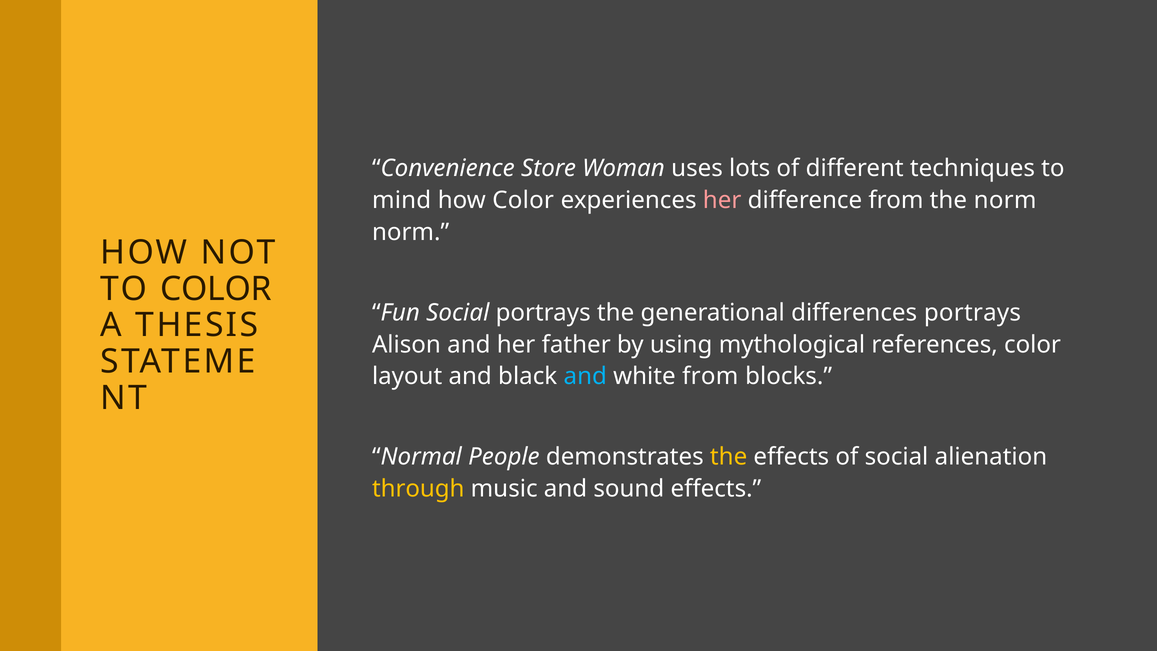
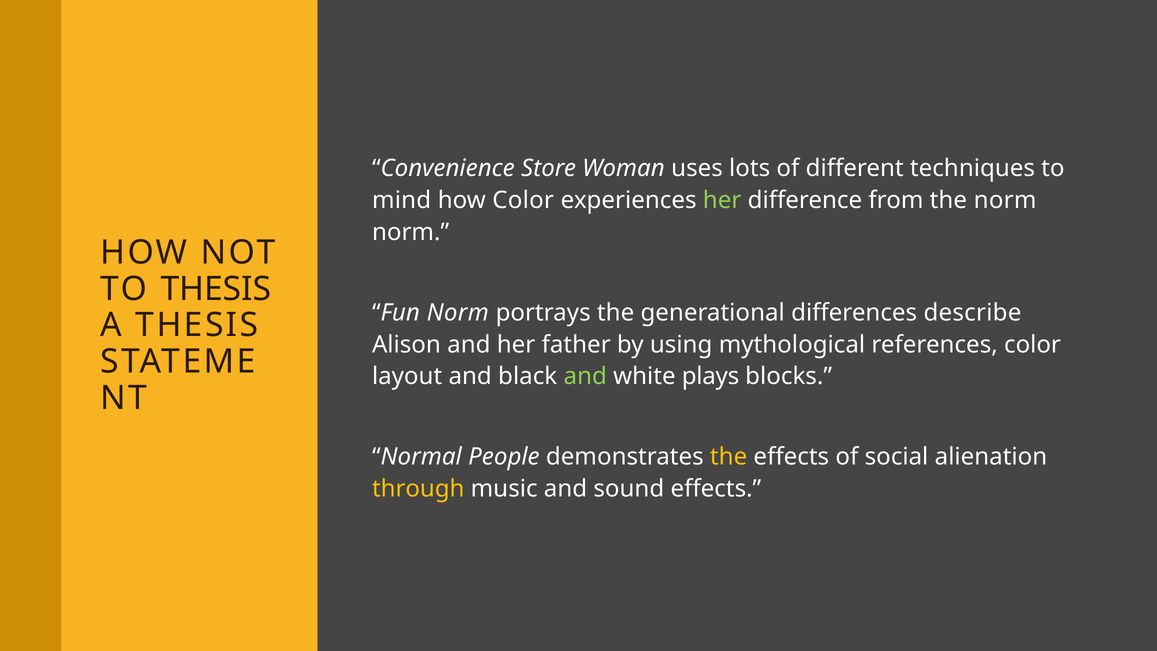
her at (722, 200) colour: pink -> light green
TO COLOR: COLOR -> THESIS
Fun Social: Social -> Norm
differences portrays: portrays -> describe
and at (585, 376) colour: light blue -> light green
white from: from -> plays
